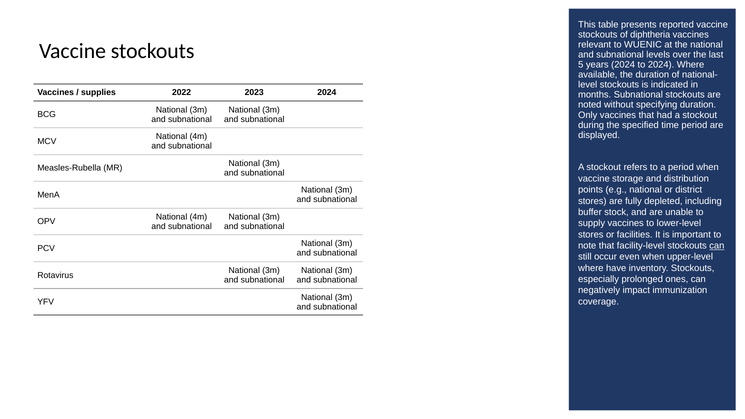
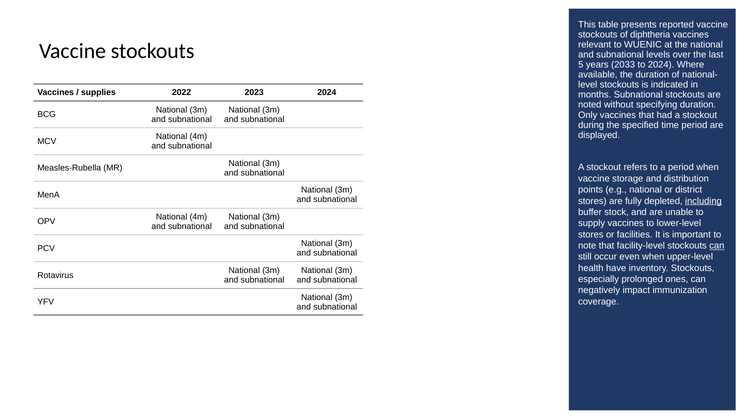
years 2024: 2024 -> 2033
including underline: none -> present
where at (591, 268): where -> health
